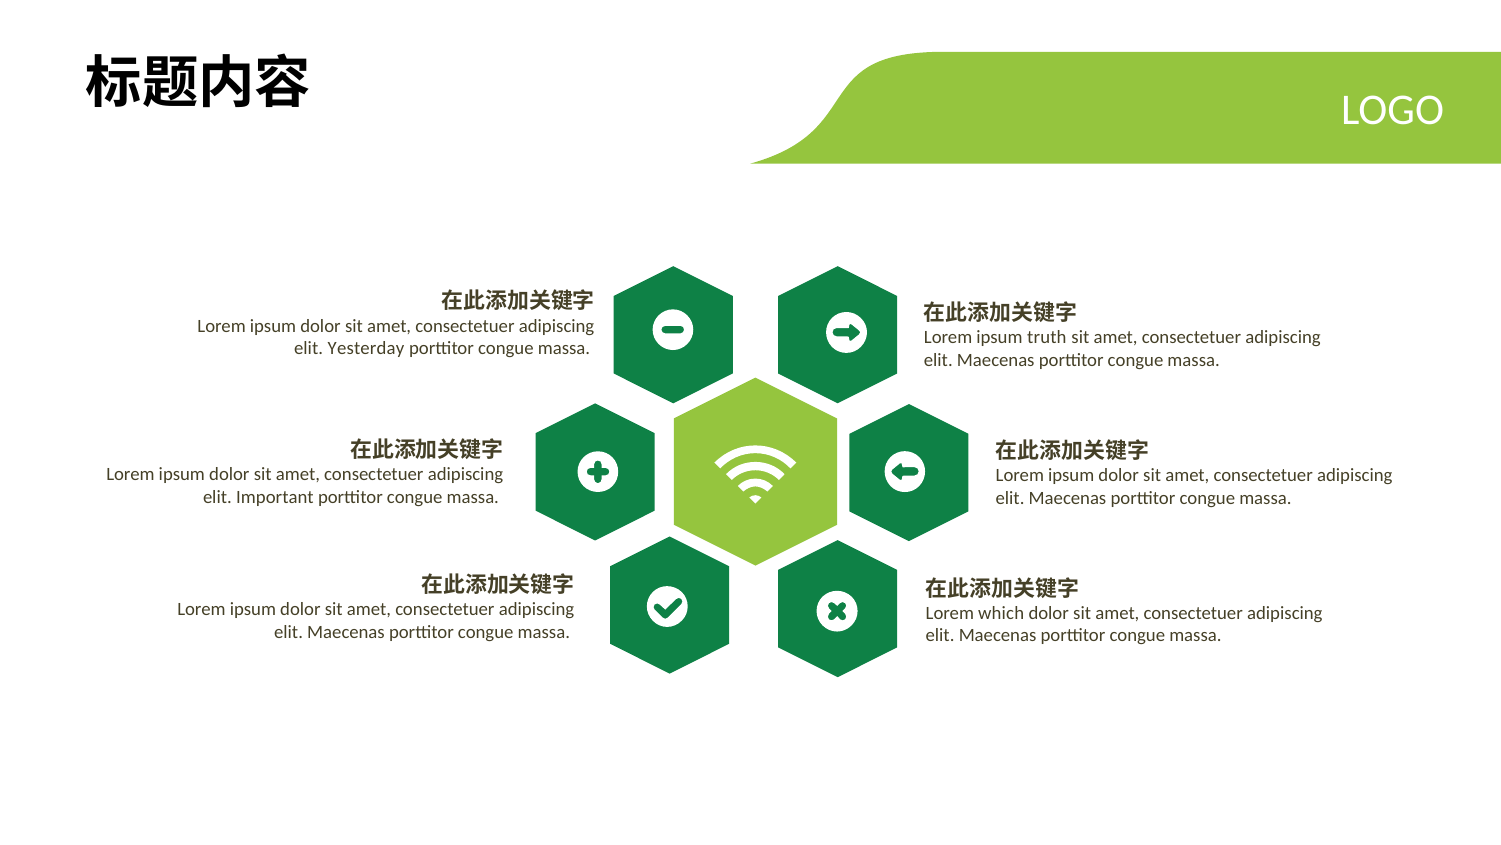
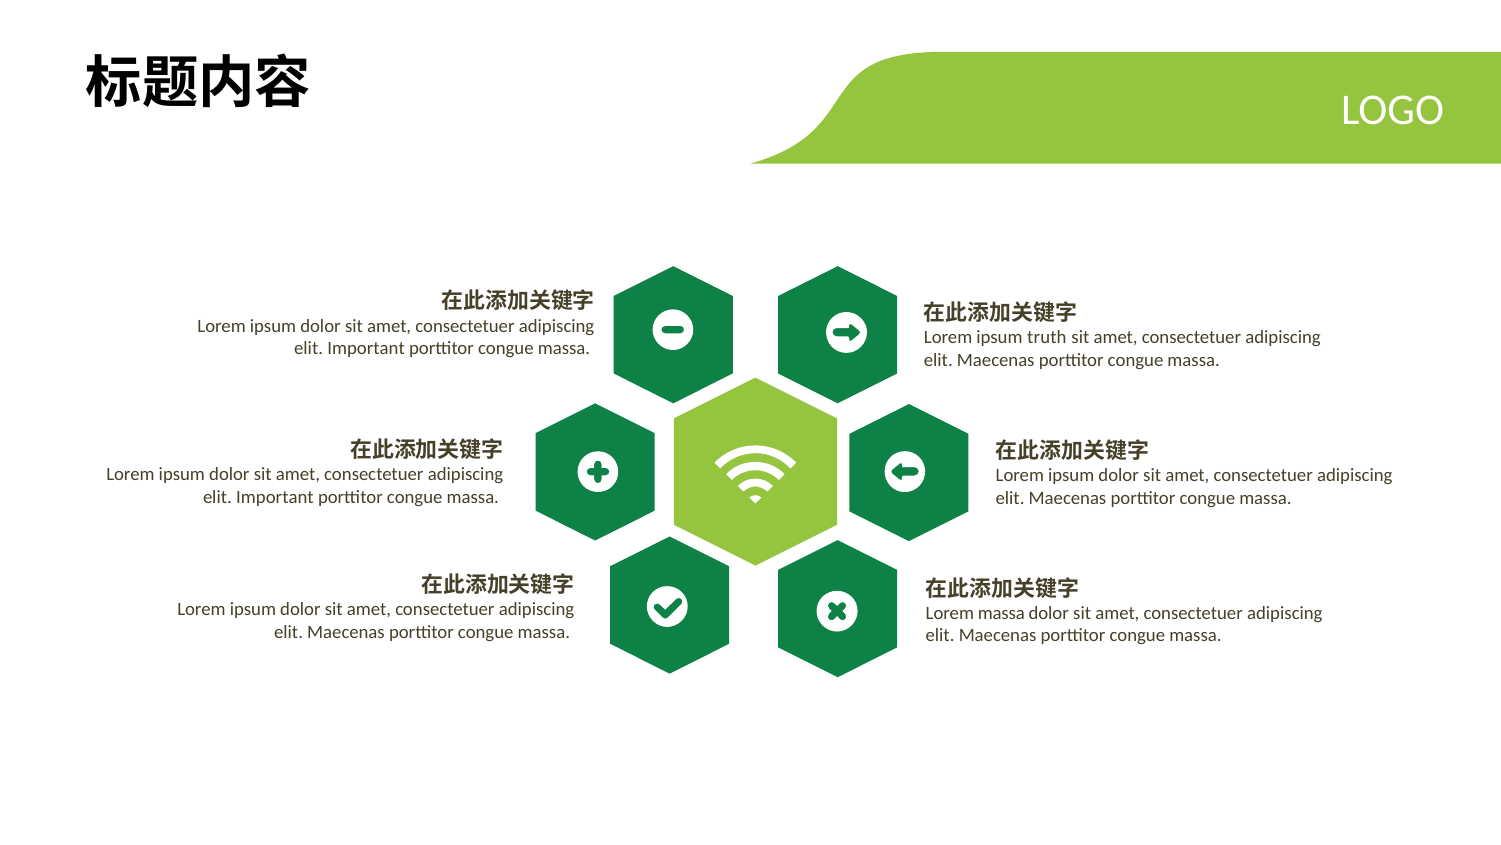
Yesterday at (366, 348): Yesterday -> Important
Lorem which: which -> massa
